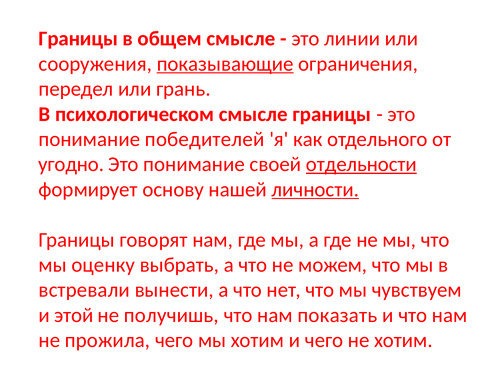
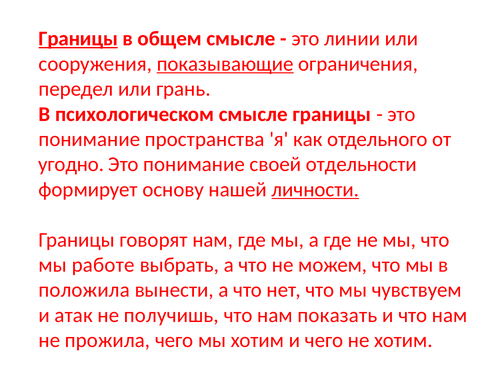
Границы at (78, 39) underline: none -> present
победителей: победителей -> пространства
отдельности underline: present -> none
оценку: оценку -> работе
встревали: встревали -> положила
этой: этой -> атак
